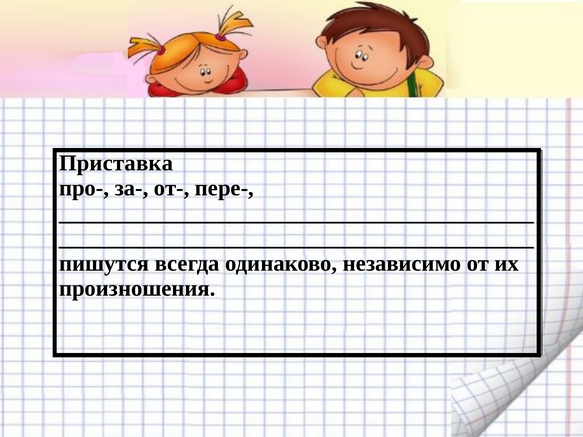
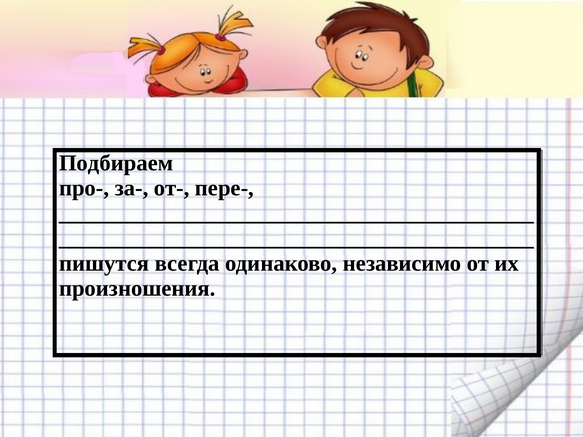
Приставка: Приставка -> Подбираем
